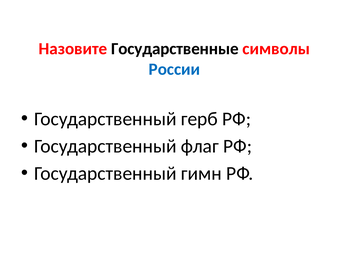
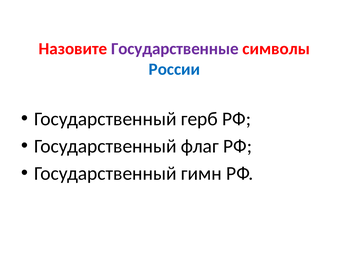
Государственные colour: black -> purple
